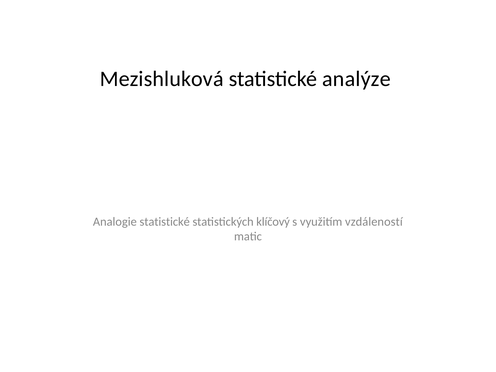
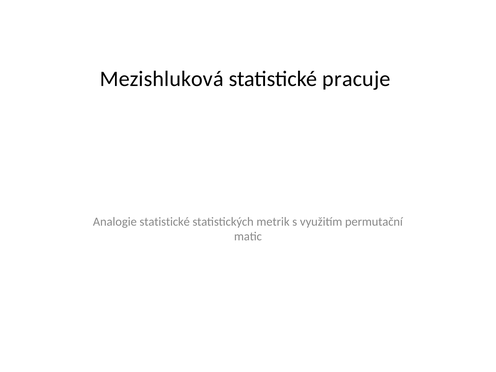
analýze: analýze -> pracuje
klíčový: klíčový -> metrik
vzdáleností: vzdáleností -> permutační
